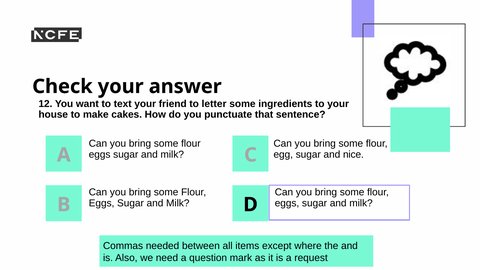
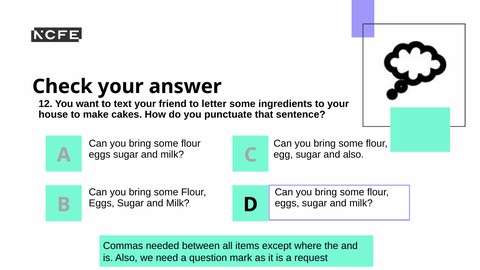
and nice: nice -> also
